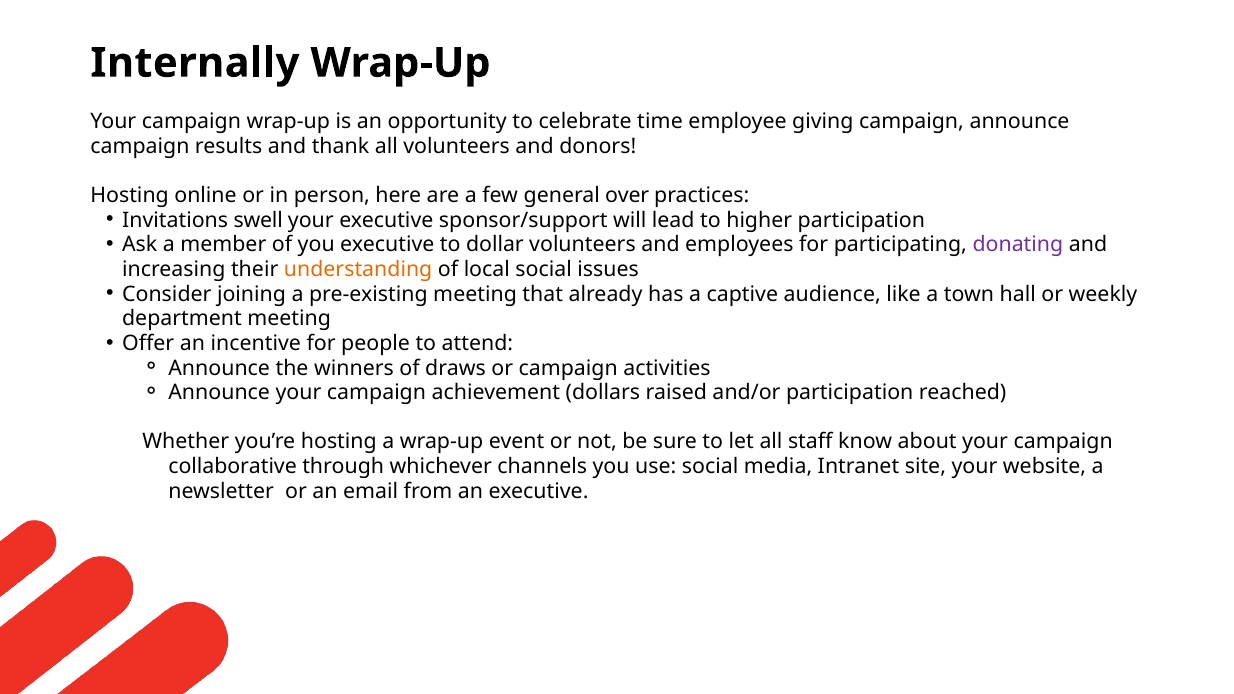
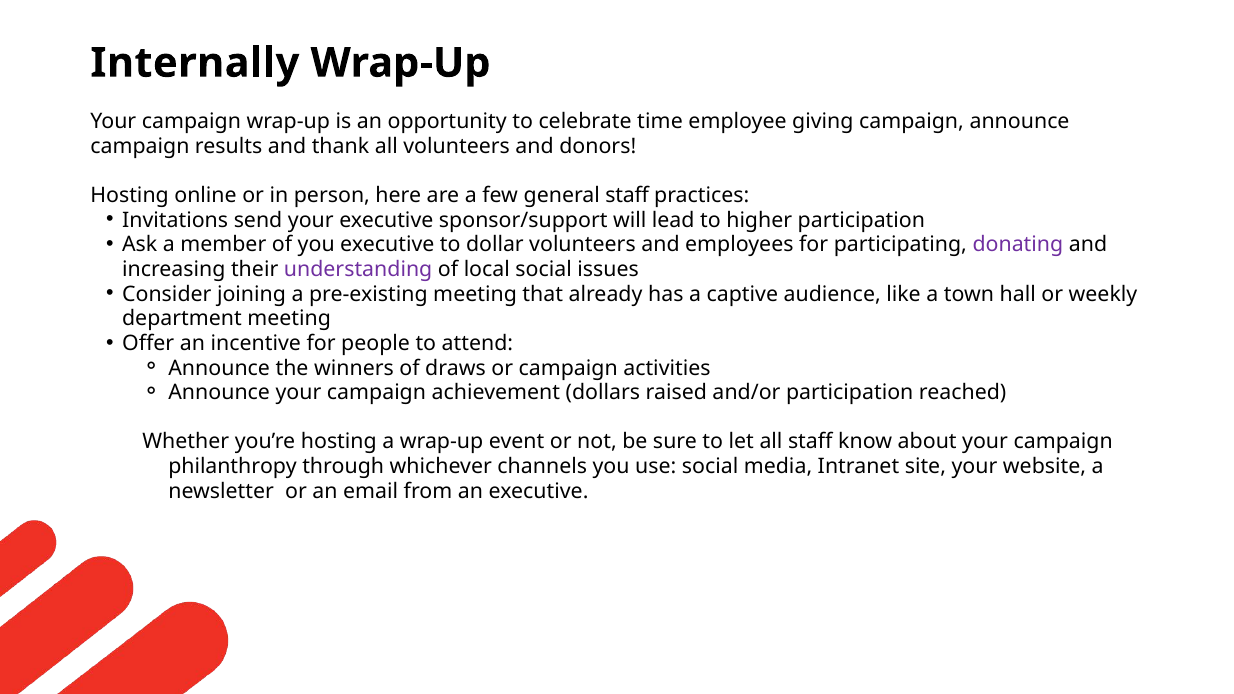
general over: over -> staff
swell: swell -> send
understanding colour: orange -> purple
collaborative: collaborative -> philanthropy
